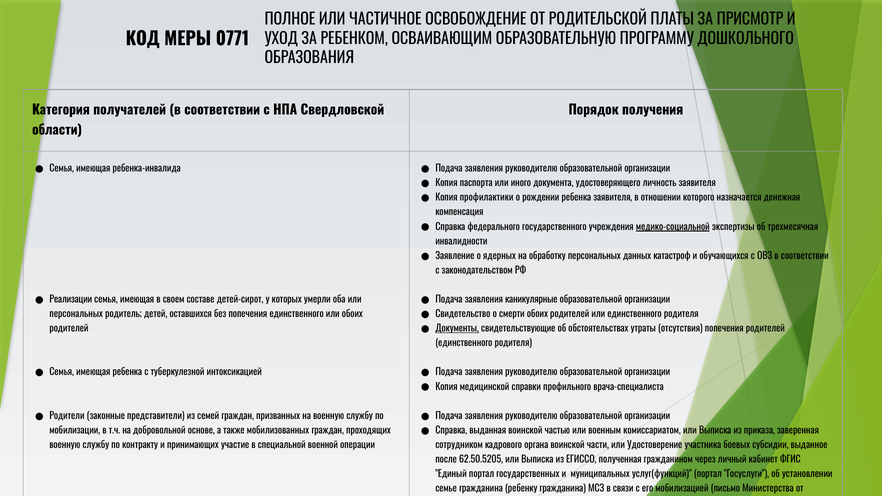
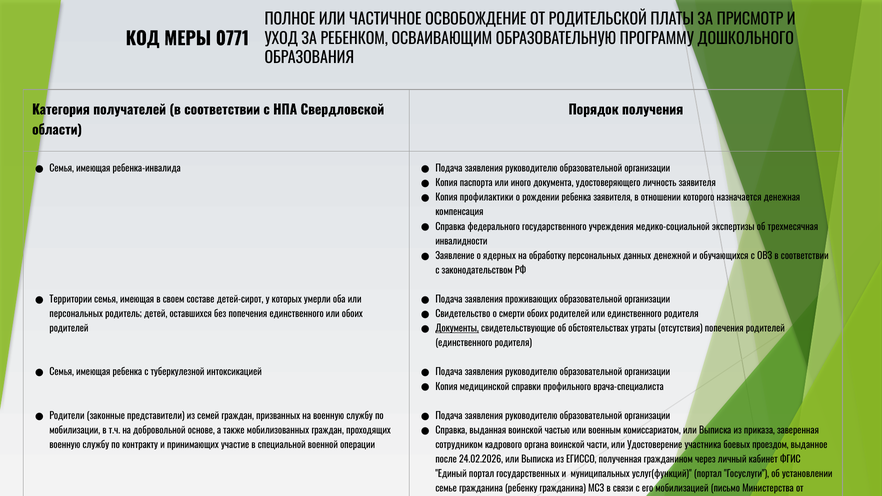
медико-социальной underline: present -> none
катастроф: катастроф -> денежной
Реализации: Реализации -> Территории
каникулярные: каникулярные -> проживающих
субсидии: субсидии -> проездом
62.50.5205: 62.50.5205 -> 24.02.2026
